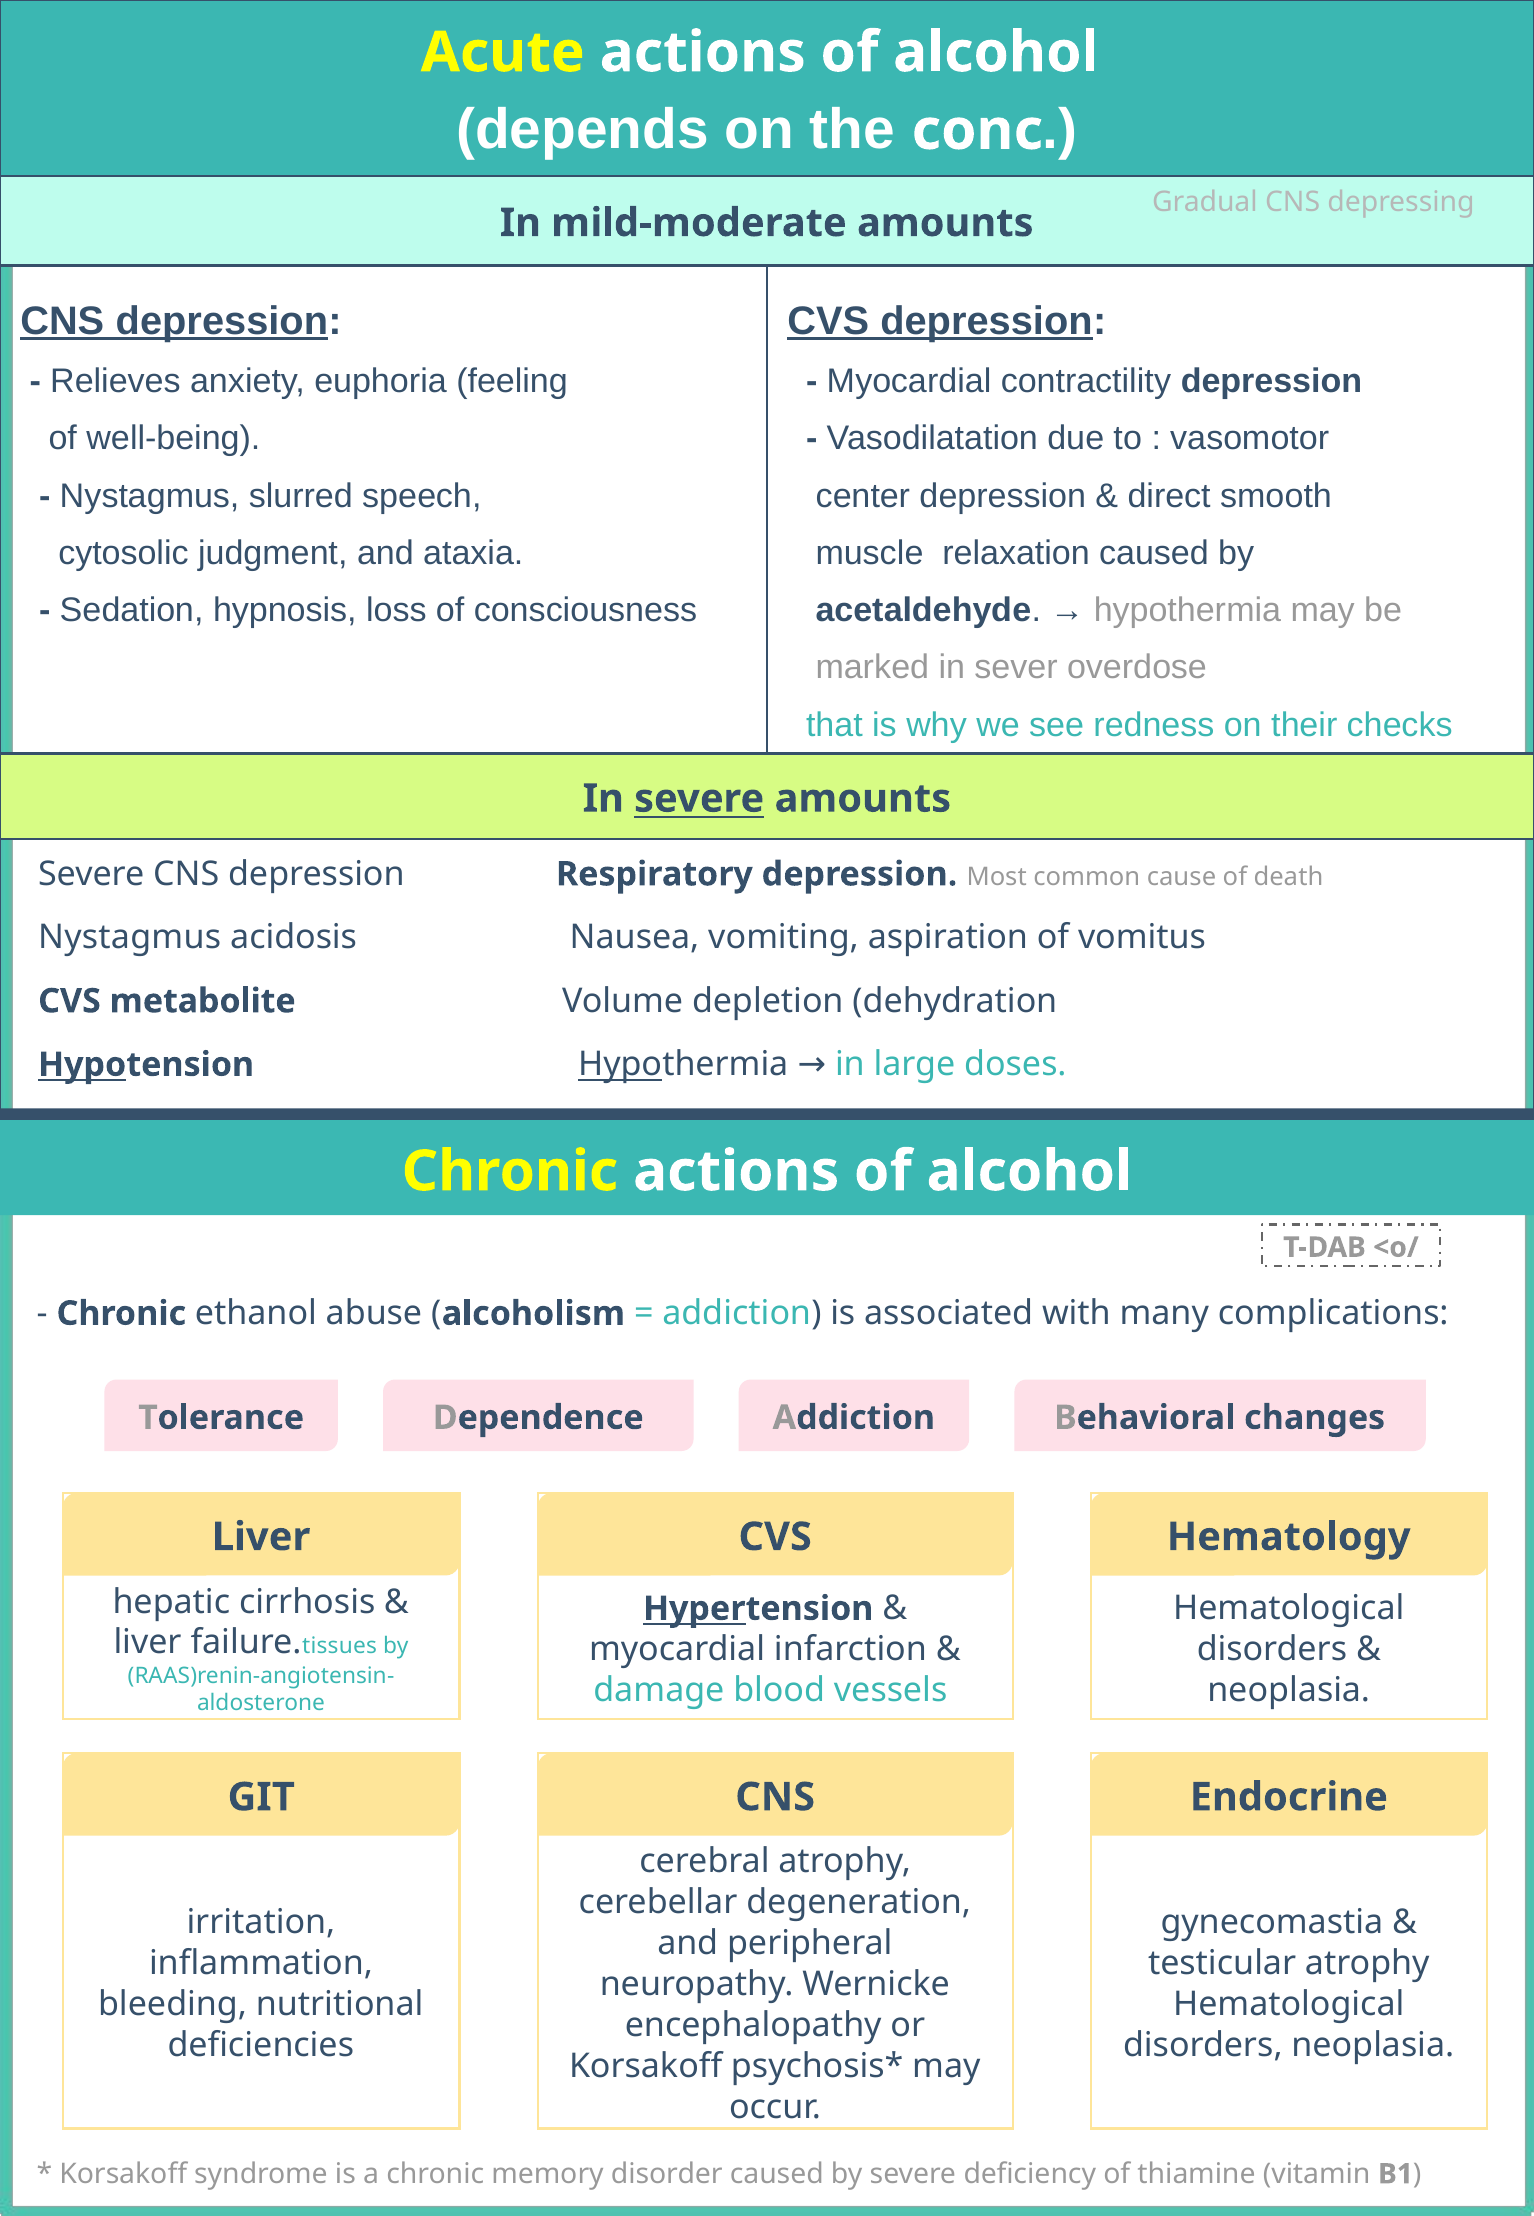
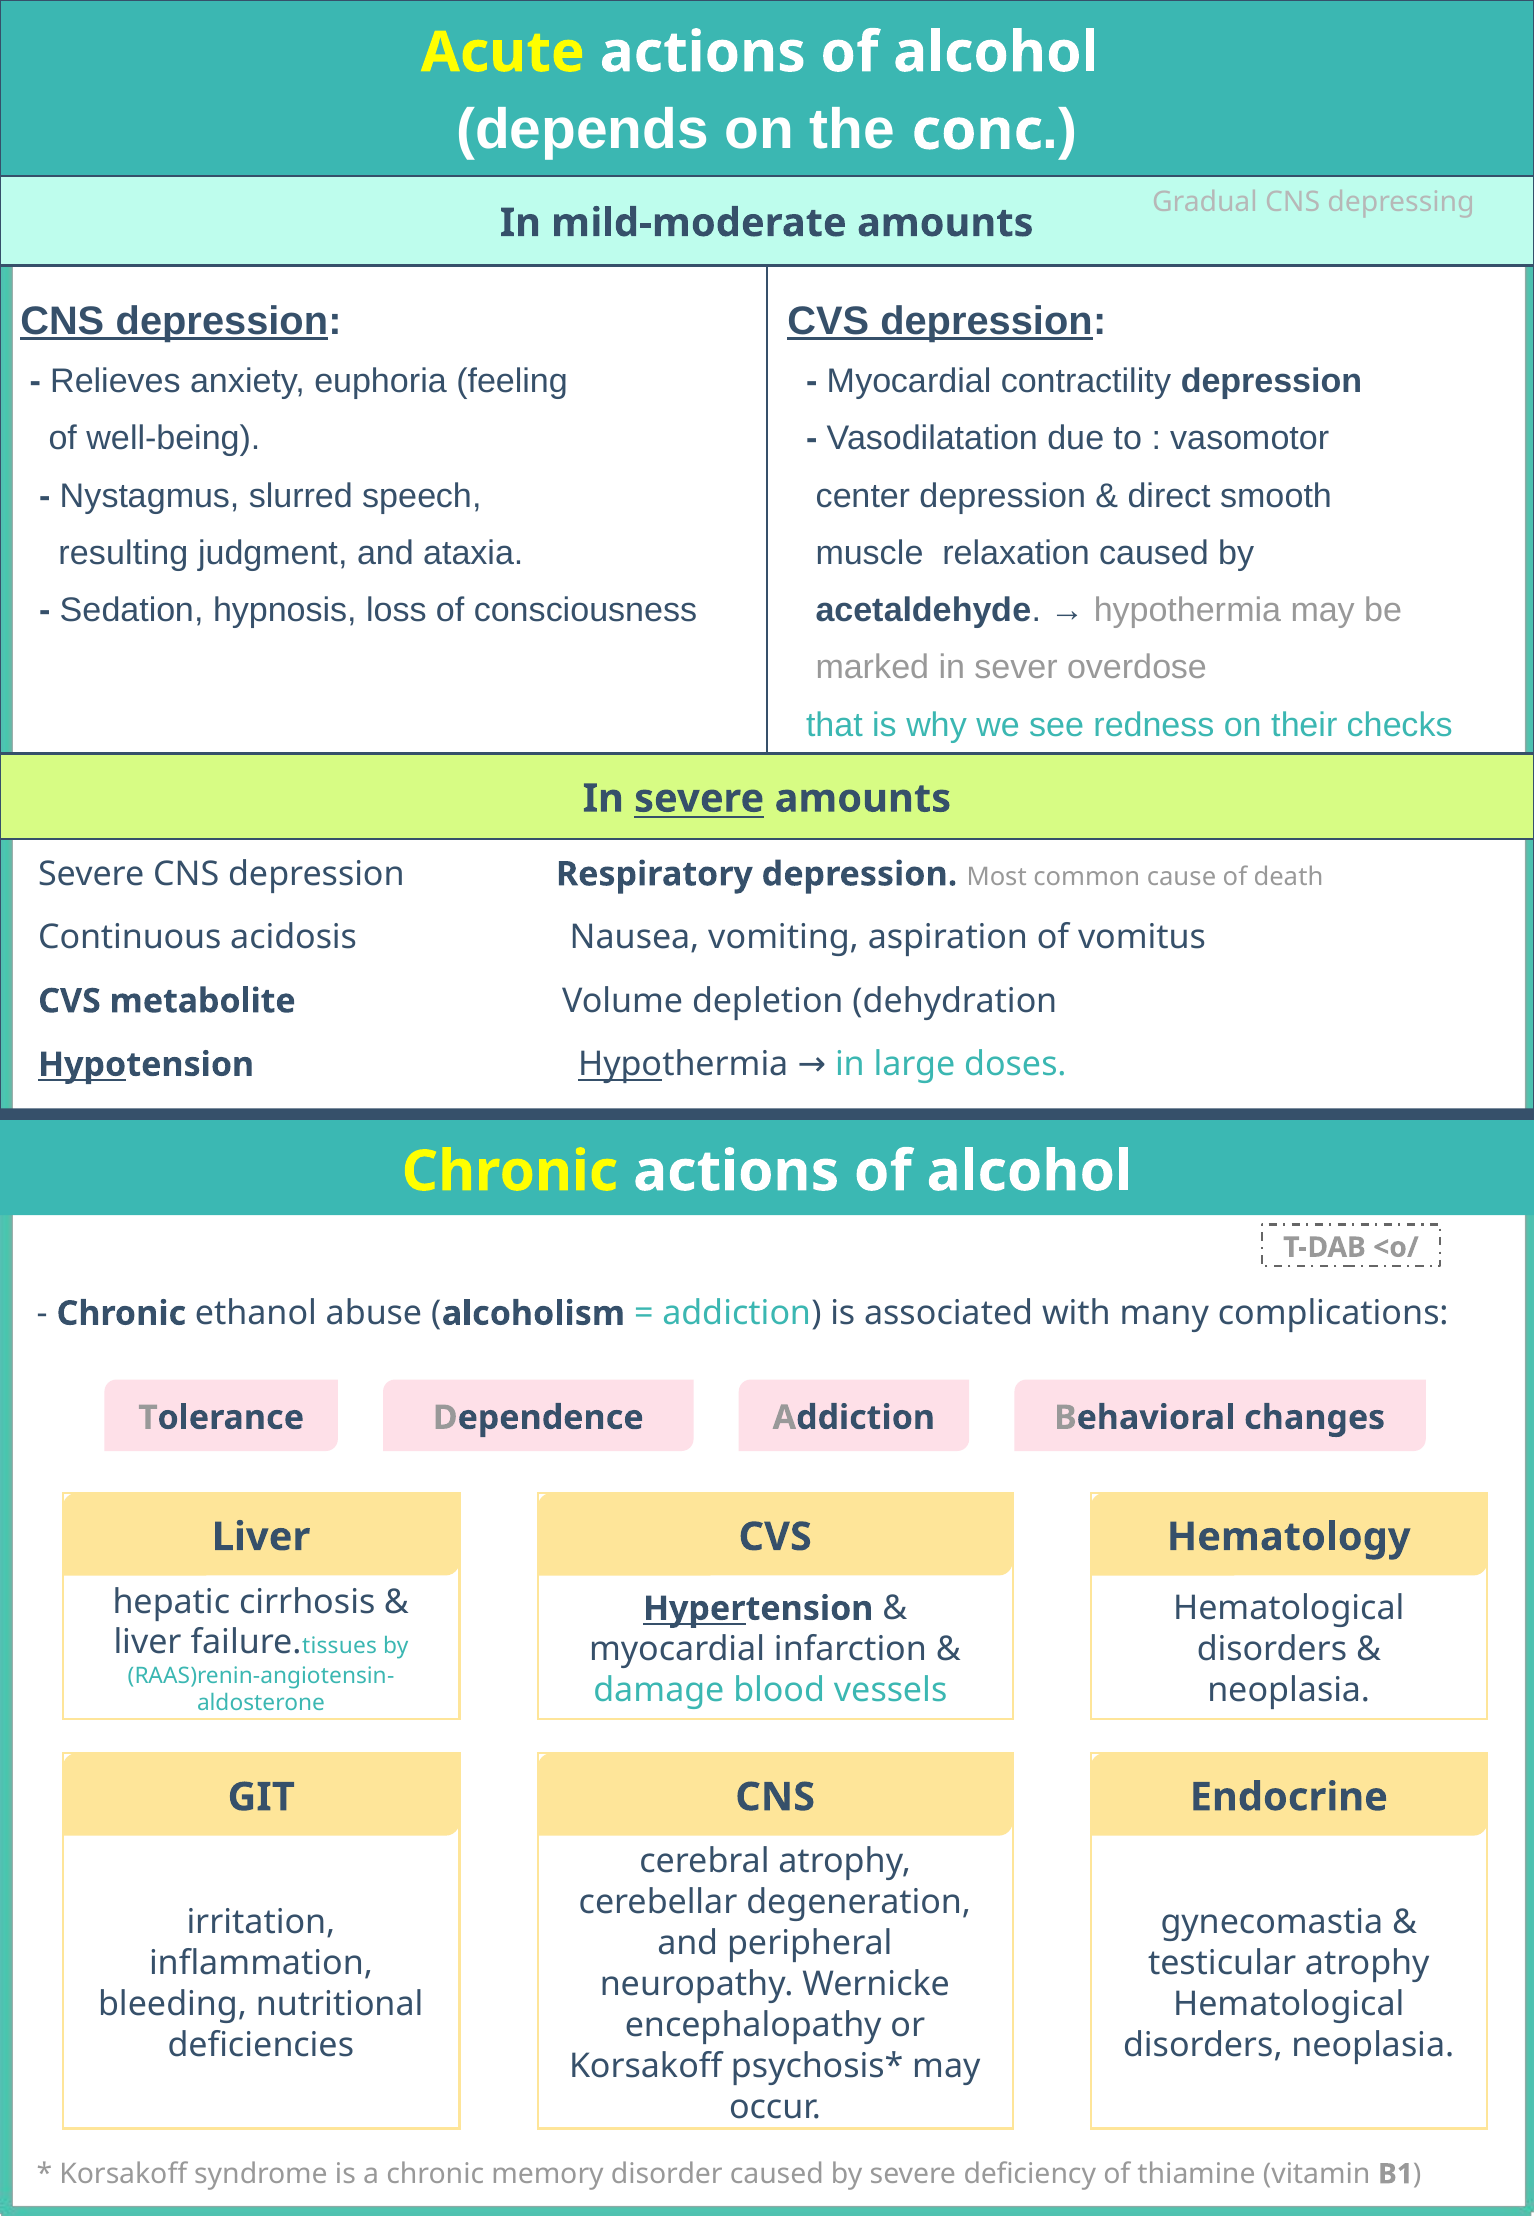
cytosolic: cytosolic -> resulting
Nystagmus at (130, 938): Nystagmus -> Continuous
